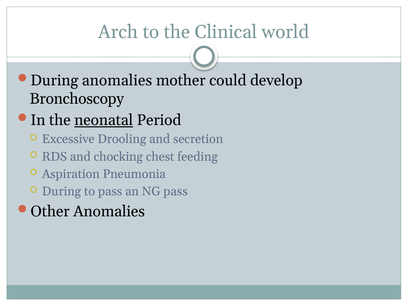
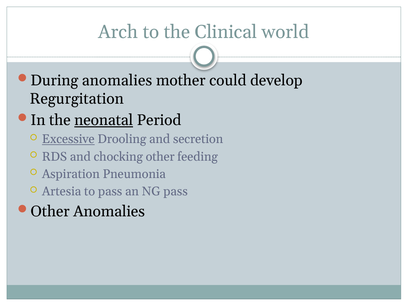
Bronchoscopy: Bronchoscopy -> Regurgitation
Excessive underline: none -> present
chocking chest: chest -> other
During at (62, 192): During -> Artesia
